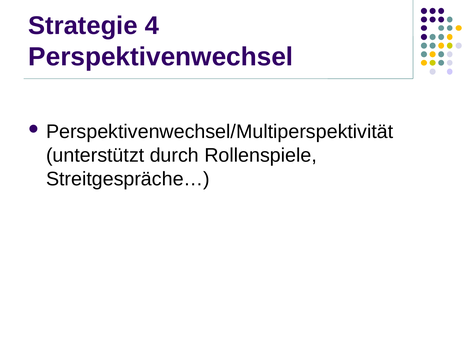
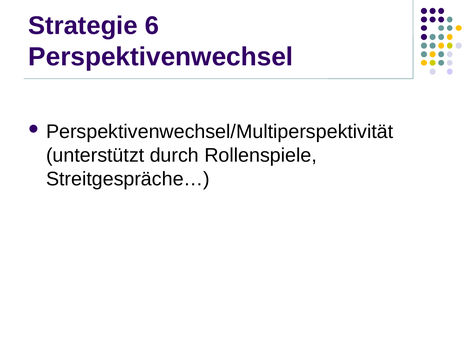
4: 4 -> 6
